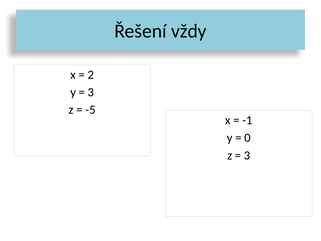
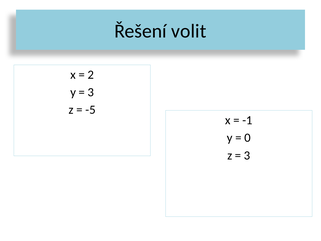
vždy: vždy -> volit
